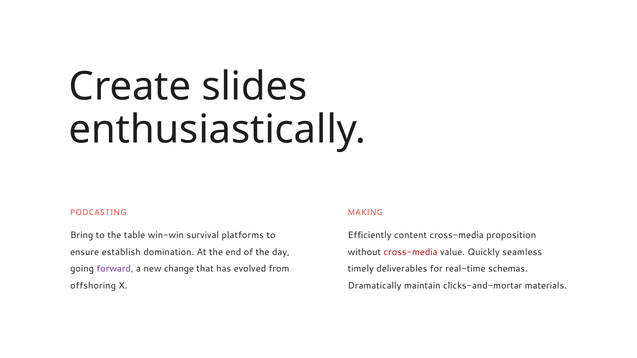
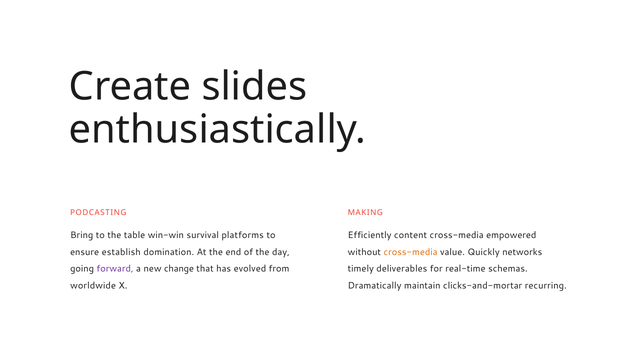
proposition: proposition -> empowered
cross-media at (411, 252) colour: red -> orange
seamless: seamless -> networks
offshoring: offshoring -> worldwide
materials: materials -> recurring
